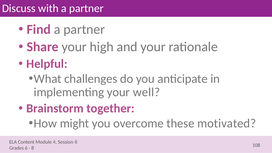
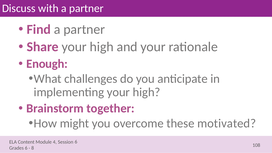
Helpful: Helpful -> Enough
implementing your well: well -> high
